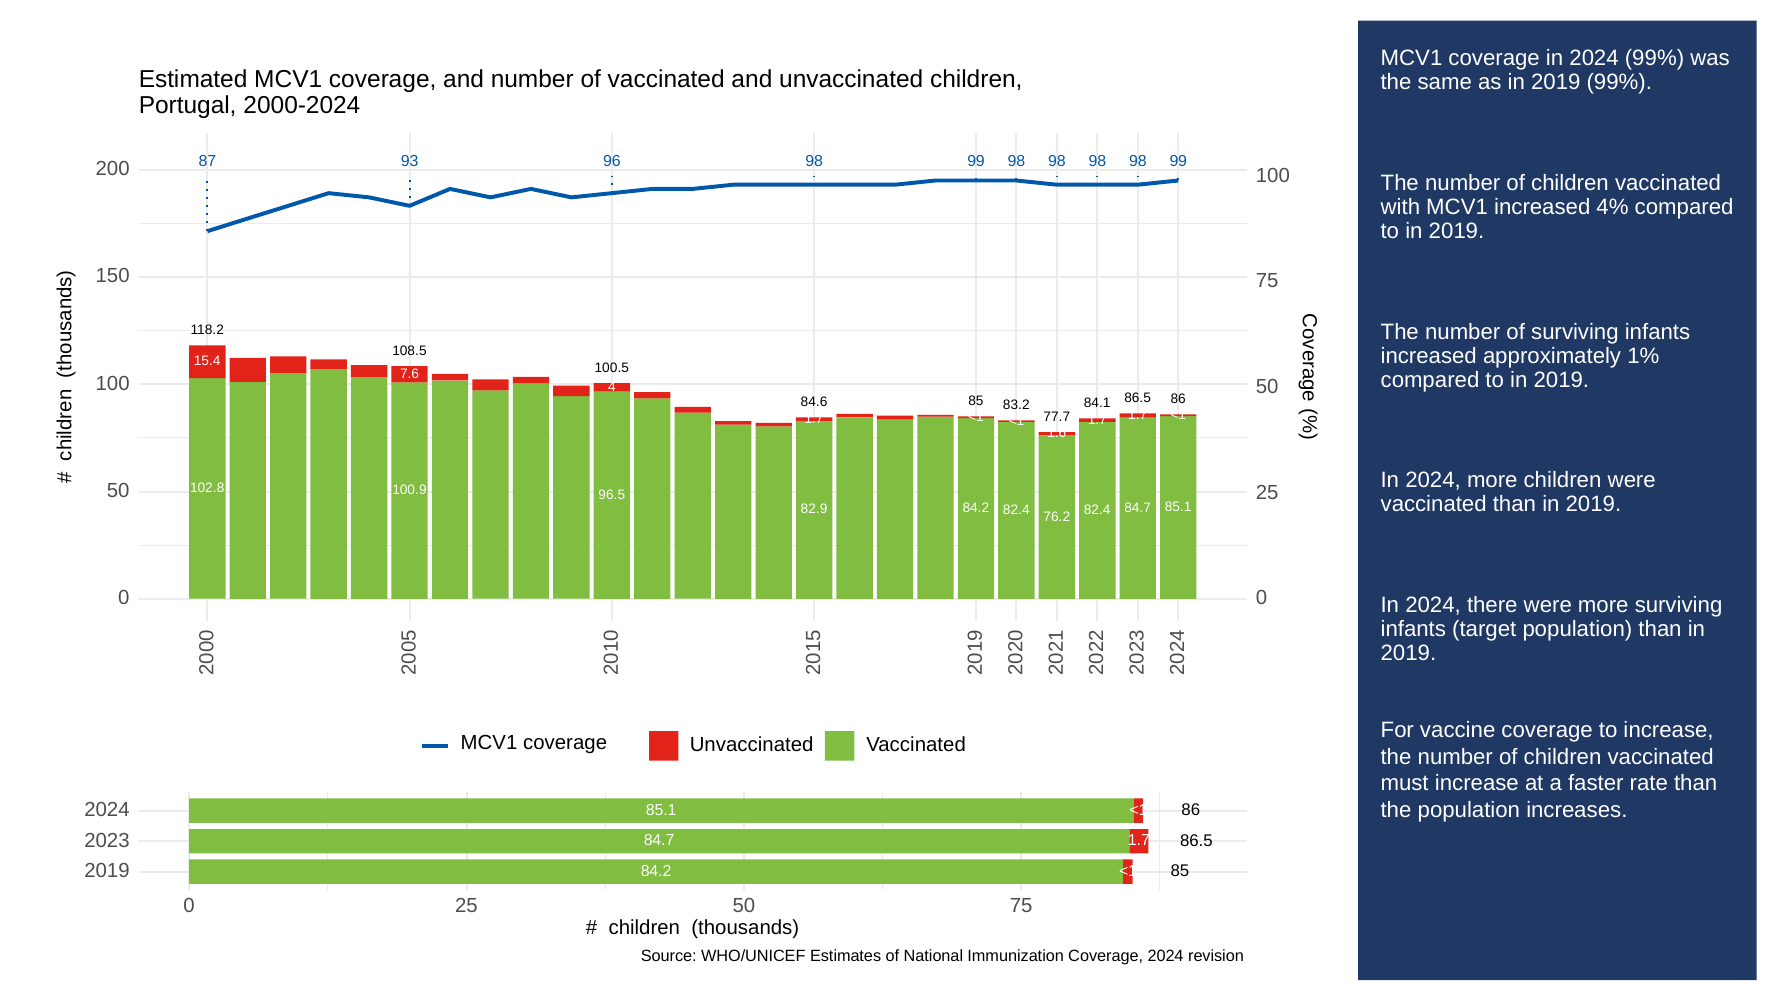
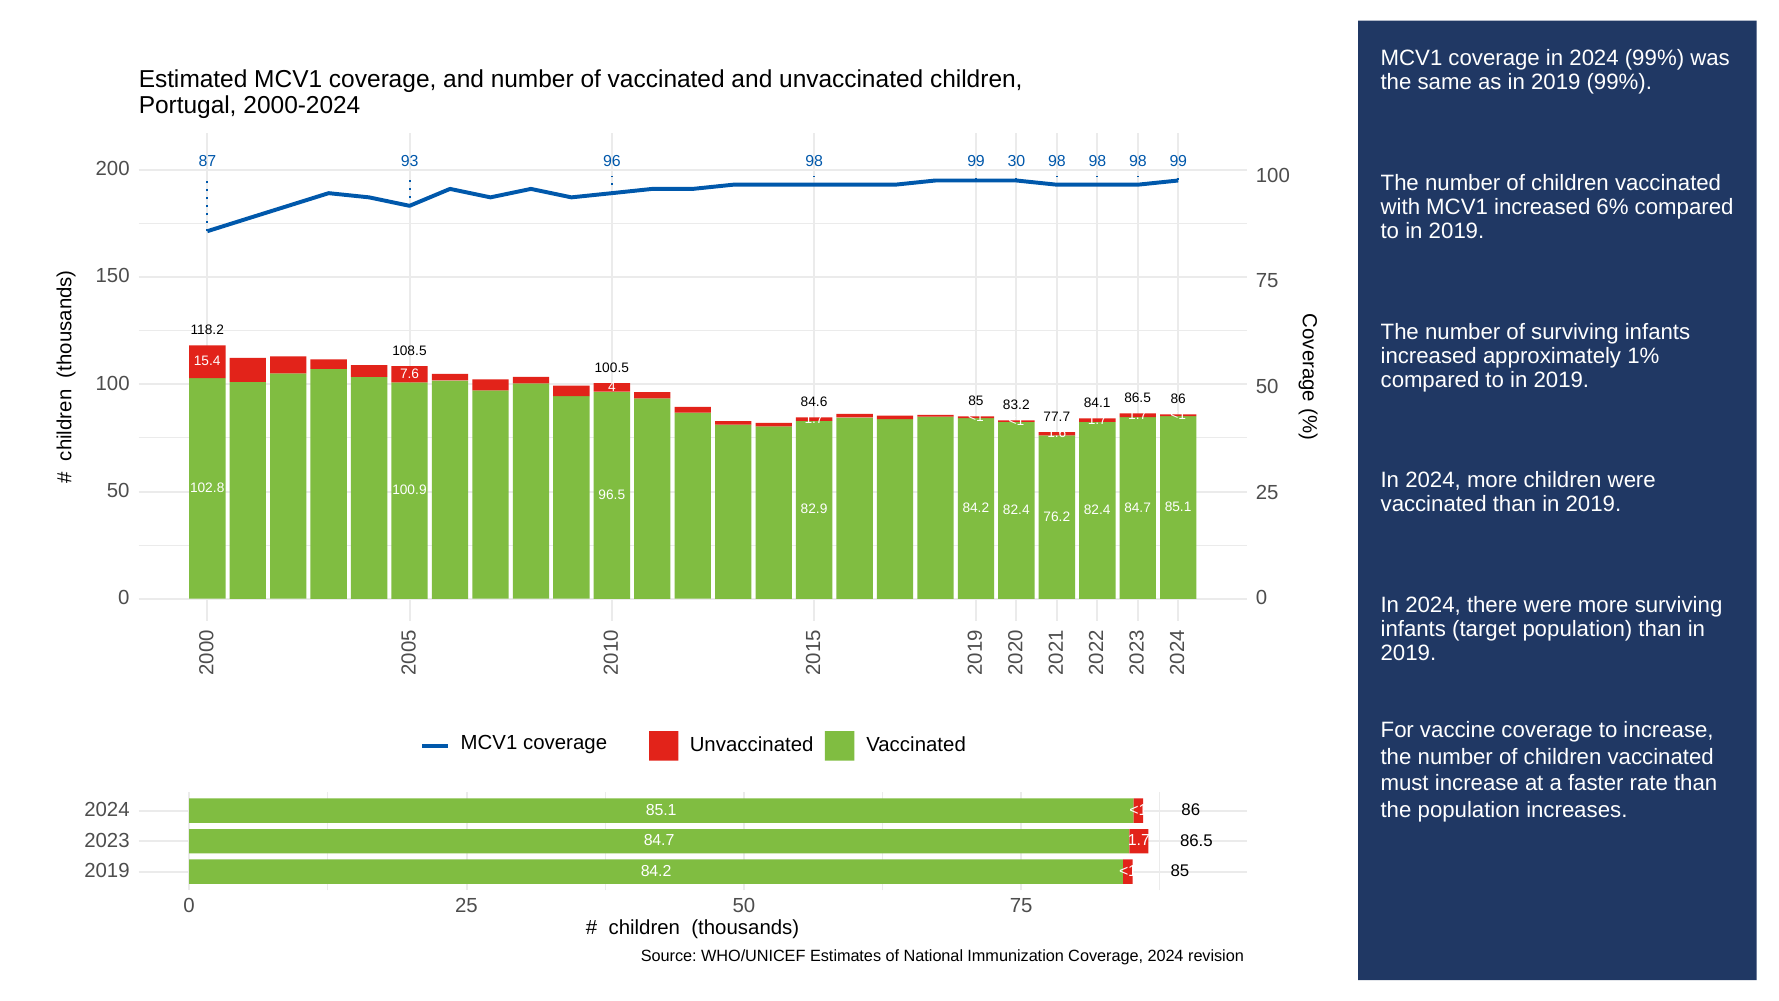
99 98: 98 -> 30
4%: 4% -> 6%
